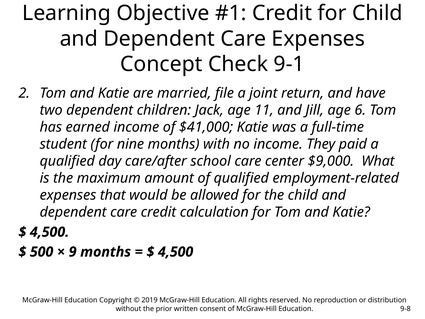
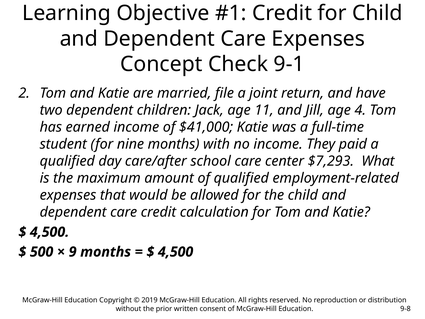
6: 6 -> 4
$9,000: $9,000 -> $7,293
